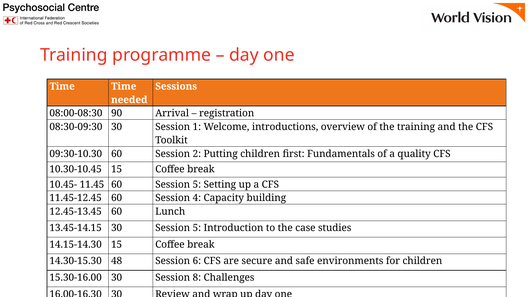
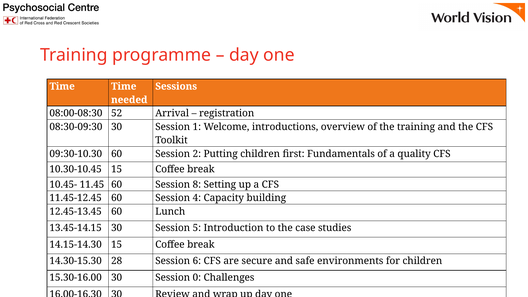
90: 90 -> 52
60 Session 5: 5 -> 8
48: 48 -> 28
8: 8 -> 0
